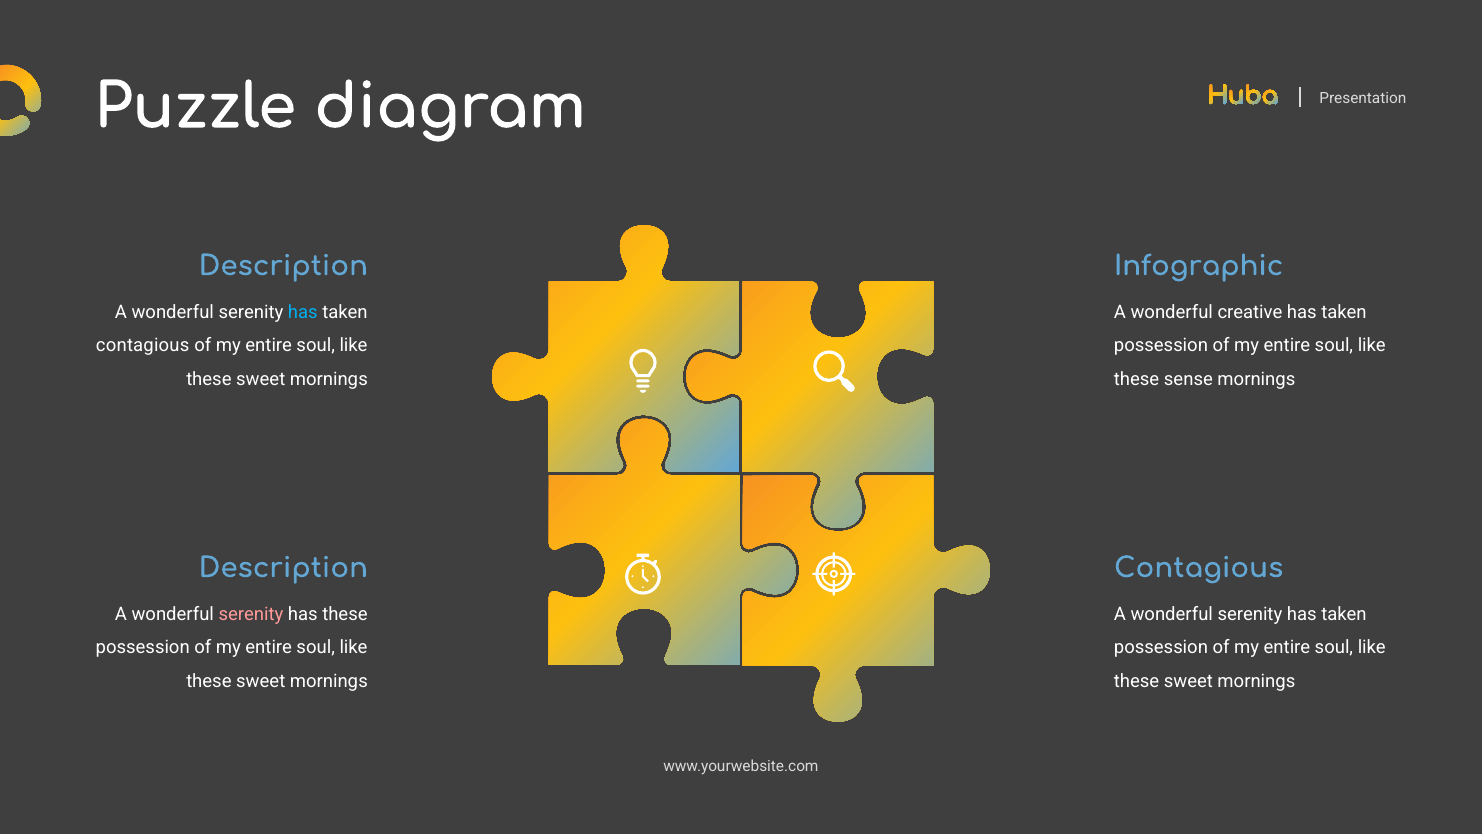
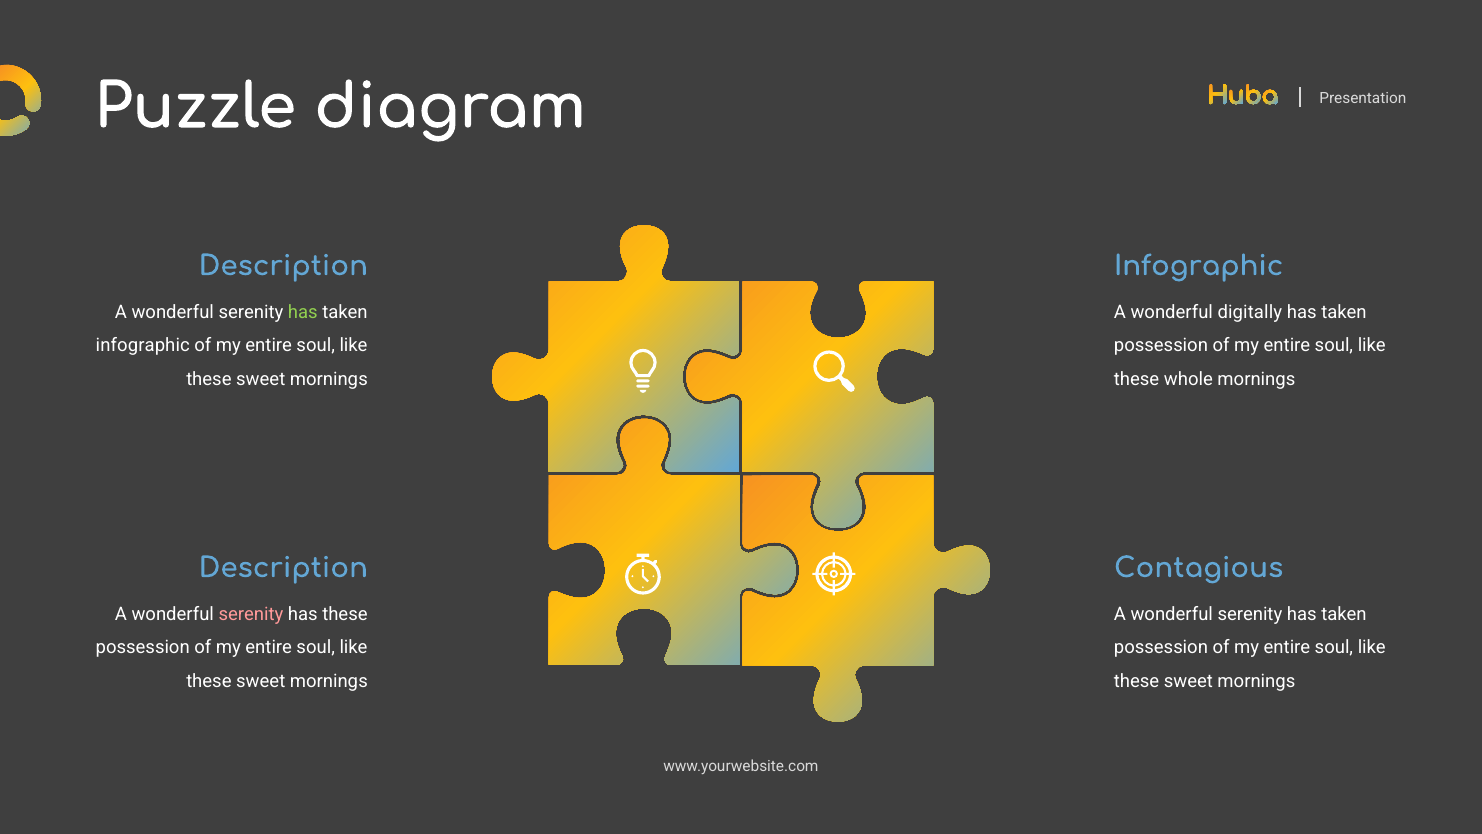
has at (303, 312) colour: light blue -> light green
creative: creative -> digitally
contagious at (143, 346): contagious -> infographic
sense: sense -> whole
